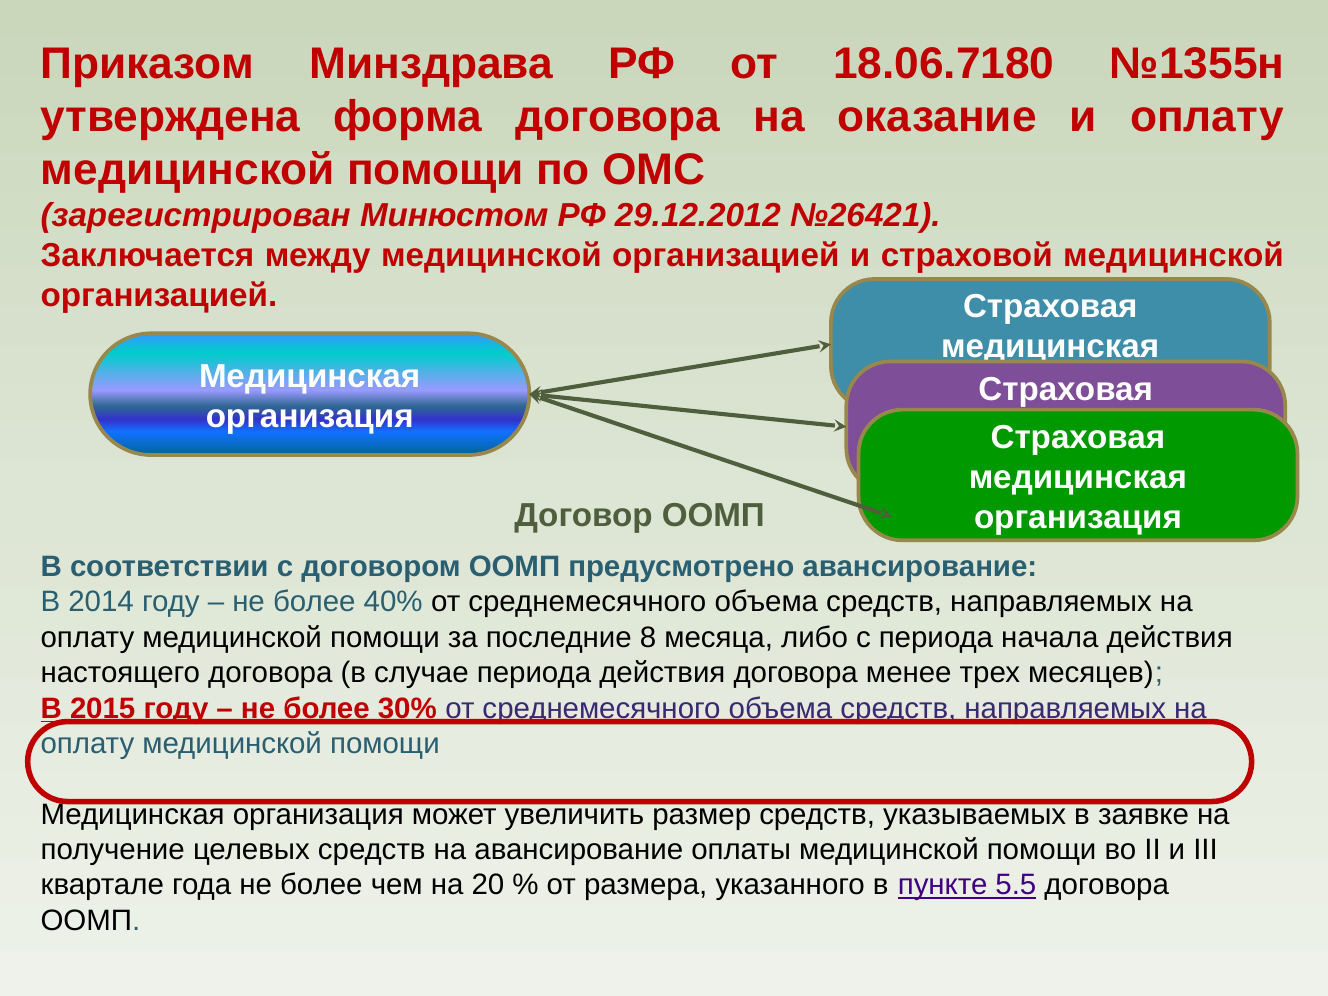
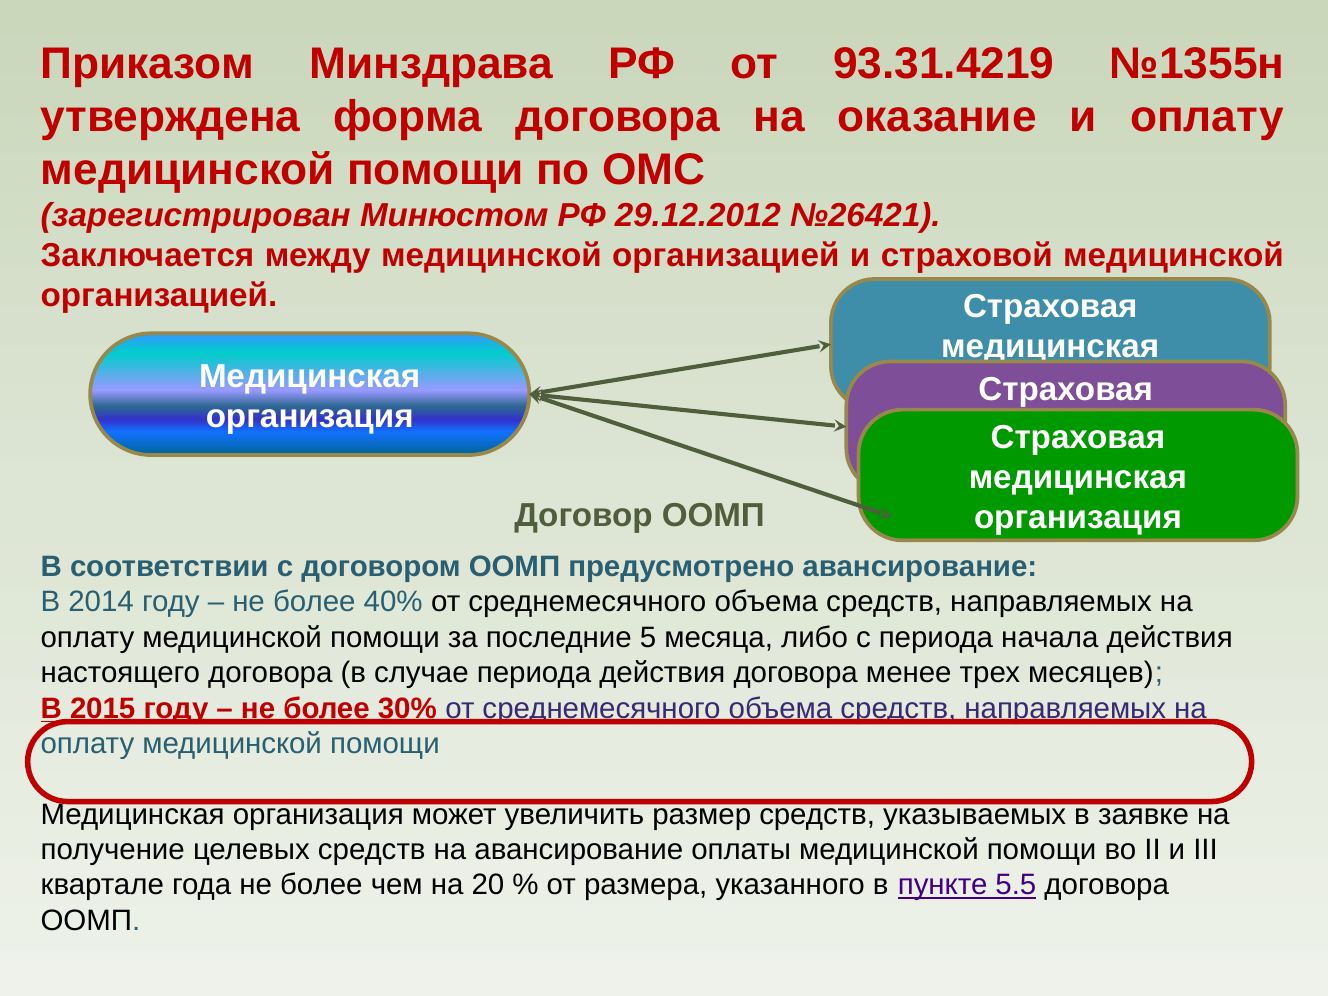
18.06.7180: 18.06.7180 -> 93.31.4219
8: 8 -> 5
